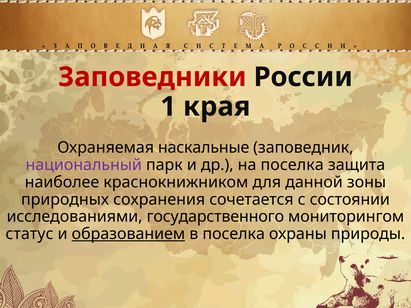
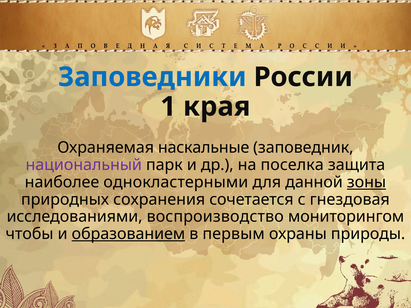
Заповедники colour: red -> blue
краснокнижником: краснокнижником -> однокластерными
зоны underline: none -> present
состоянии: состоянии -> гнездовая
государственного: государственного -> воспроизводство
статус: статус -> чтобы
в поселка: поселка -> первым
